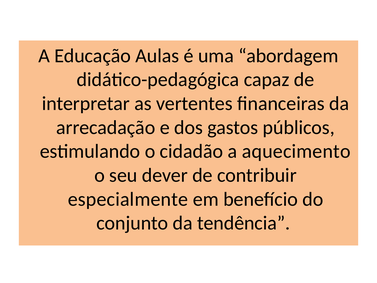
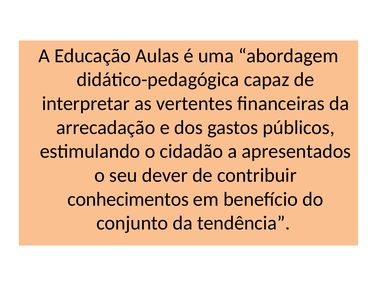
aquecimento: aquecimento -> apresentados
especialmente: especialmente -> conhecimentos
